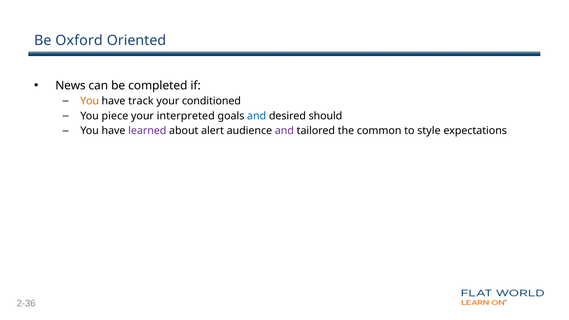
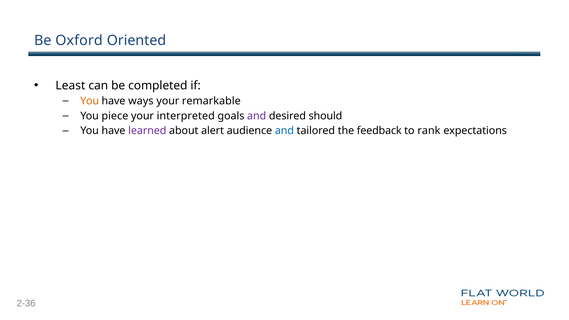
News: News -> Least
track: track -> ways
conditioned: conditioned -> remarkable
and at (257, 116) colour: blue -> purple
and at (284, 131) colour: purple -> blue
common: common -> feedback
style: style -> rank
